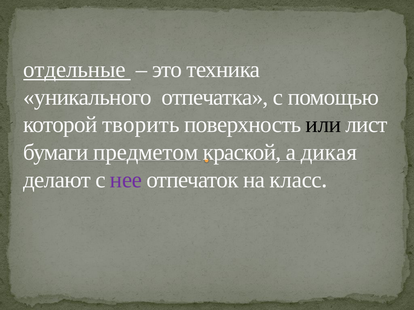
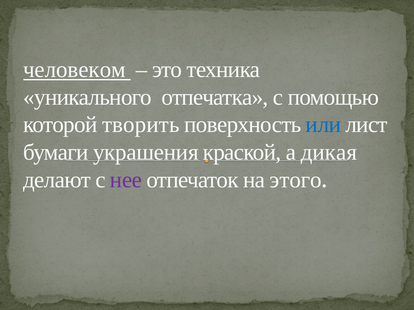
отдельные: отдельные -> человеком
или colour: black -> blue
предметом: предметом -> украшения
класс: класс -> этого
